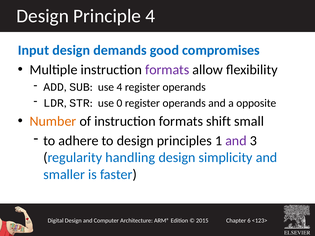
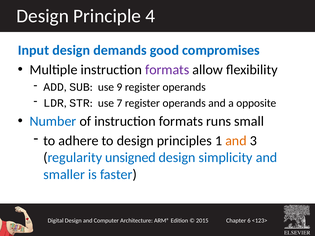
use 4: 4 -> 9
0: 0 -> 7
Number colour: orange -> blue
shift: shift -> runs
and at (236, 141) colour: purple -> orange
handling: handling -> unsigned
